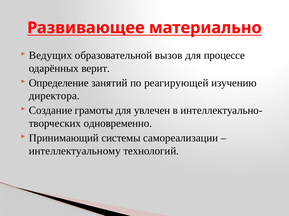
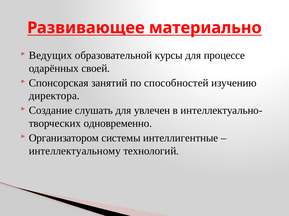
вызов: вызов -> курсы
верит: верит -> своей
Определение: Определение -> Спонсорская
реагирующей: реагирующей -> способностей
грамоты: грамоты -> слушать
Принимающий: Принимающий -> Организатором
самореализации: самореализации -> интеллигентные
